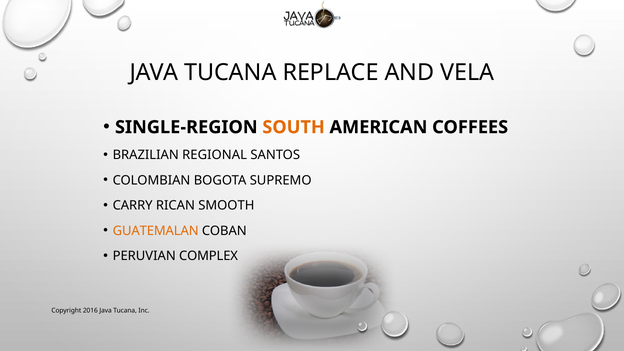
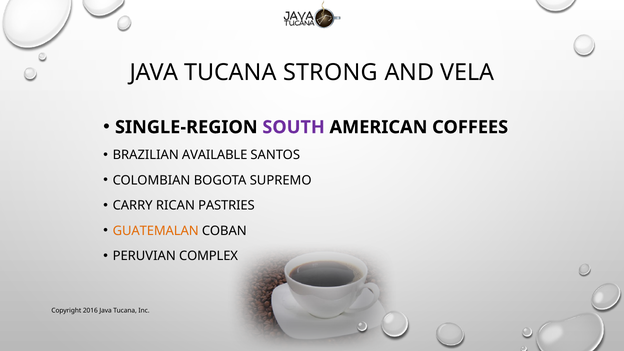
REPLACE: REPLACE -> STRONG
SOUTH colour: orange -> purple
REGIONAL: REGIONAL -> AVAILABLE
SMOOTH: SMOOTH -> PASTRIES
